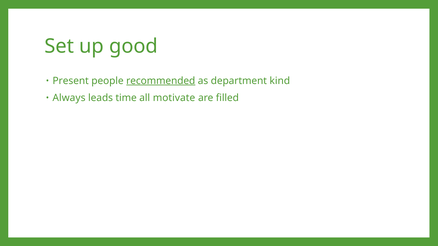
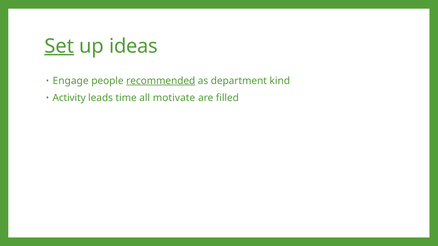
Set underline: none -> present
good: good -> ideas
Present: Present -> Engage
Always: Always -> Activity
